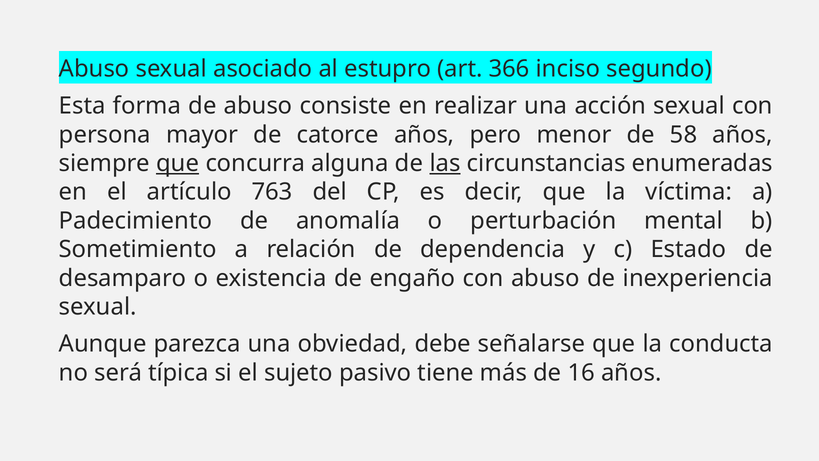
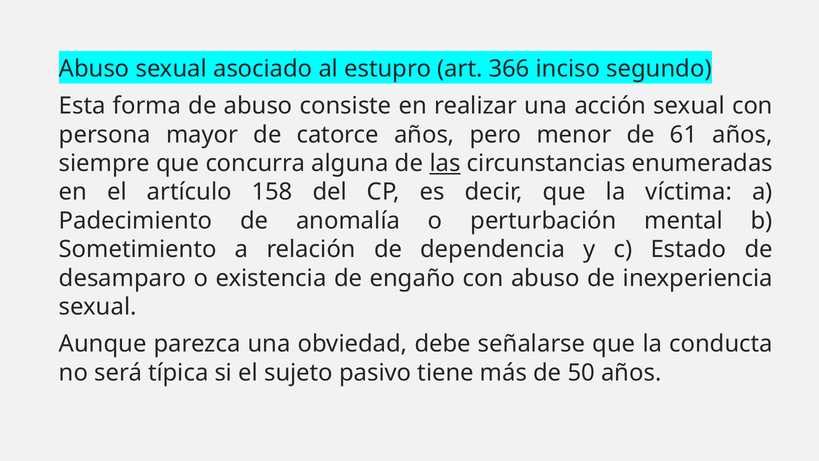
58: 58 -> 61
que at (178, 163) underline: present -> none
763: 763 -> 158
16: 16 -> 50
